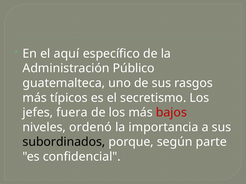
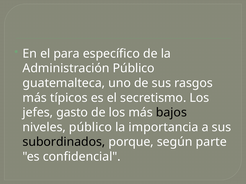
aquí: aquí -> para
fuera: fuera -> gasto
bajos colour: red -> black
niveles ordenó: ordenó -> público
